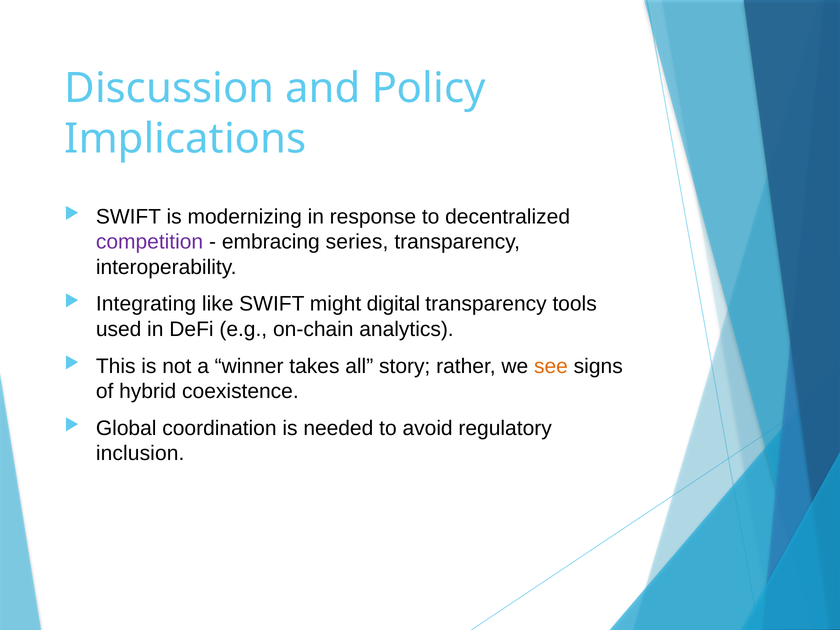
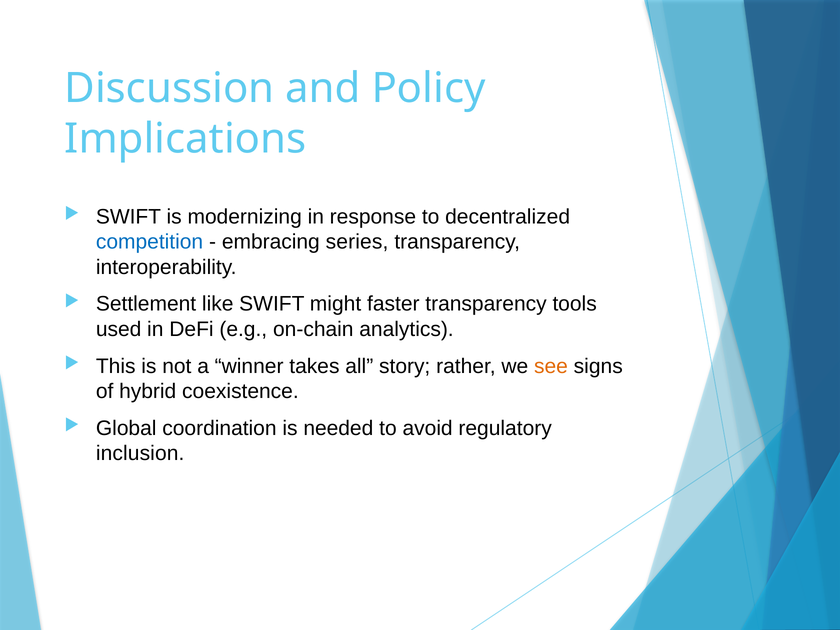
competition colour: purple -> blue
Integrating: Integrating -> Settlement
digital: digital -> faster
